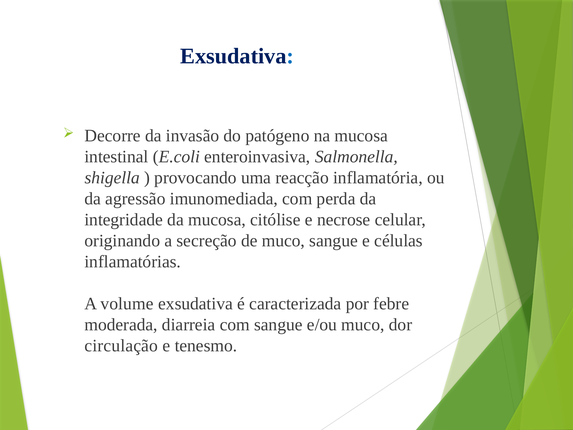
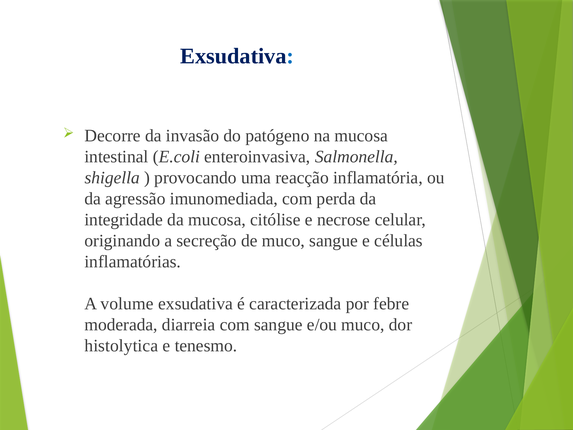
circulação: circulação -> histolytica
